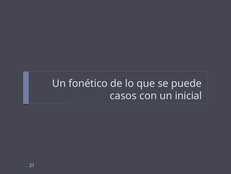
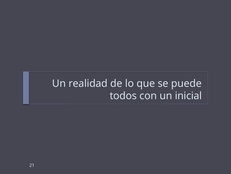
fonético: fonético -> realidad
casos: casos -> todos
